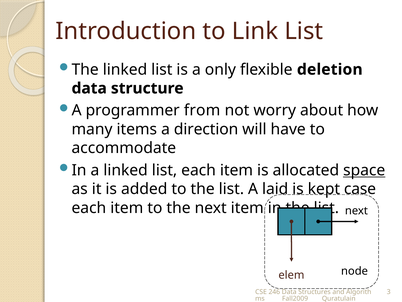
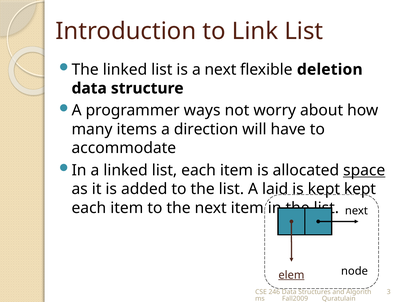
a only: only -> next
from: from -> ways
kept case: case -> kept
elem underline: none -> present
